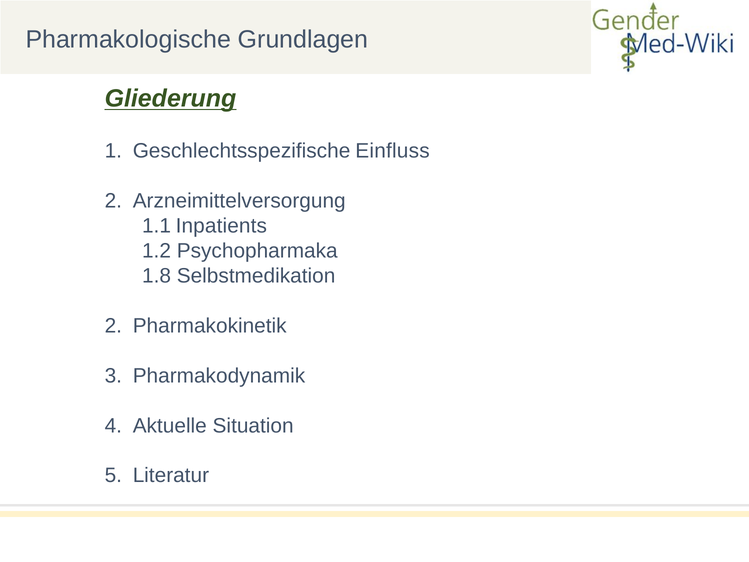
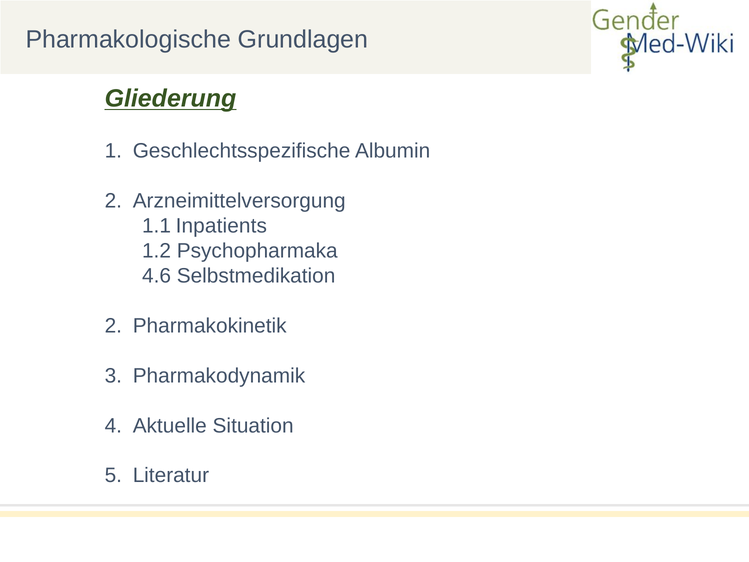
Einfluss: Einfluss -> Albumin
1.8: 1.8 -> 4.6
